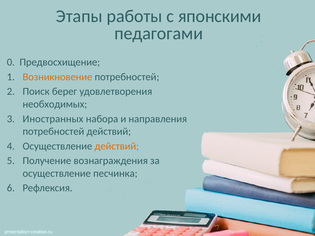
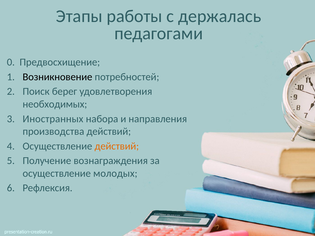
японскими: японскими -> держалась
Возникновение colour: orange -> black
потребностей at (53, 132): потребностей -> производства
песчинка: песчинка -> молодых
